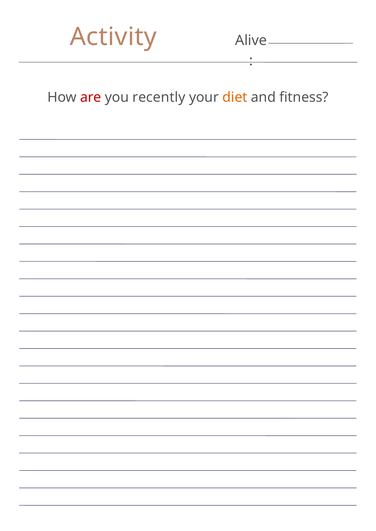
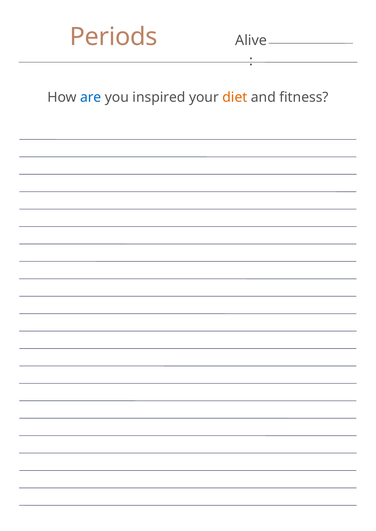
Activity: Activity -> Periods
are colour: red -> blue
recently: recently -> inspired
